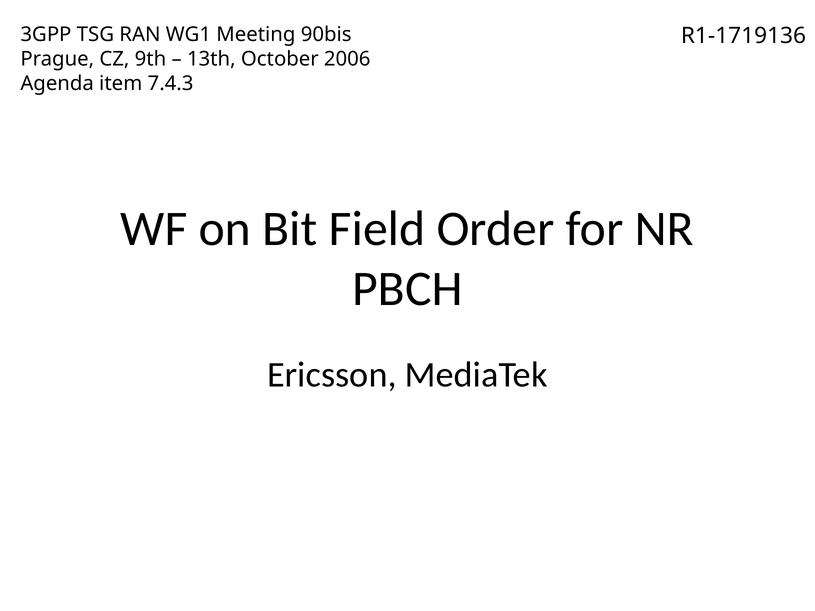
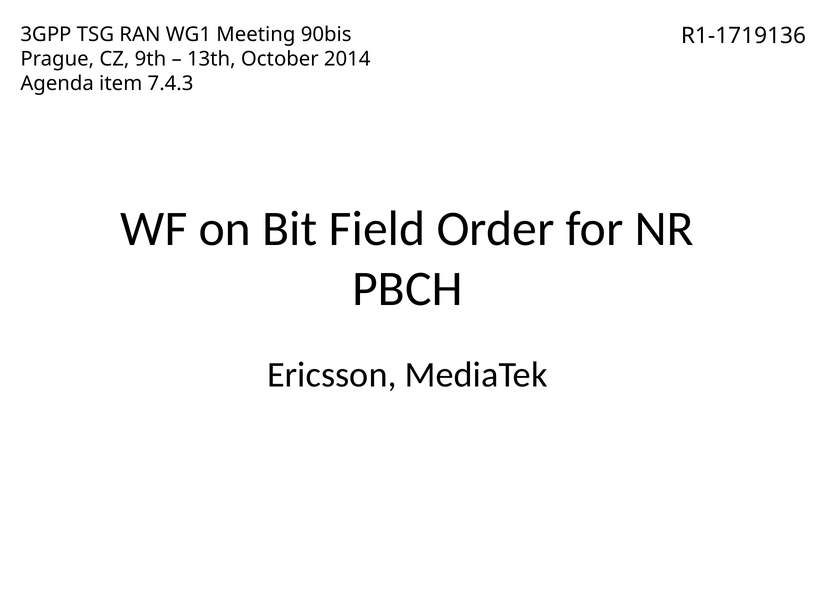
2006: 2006 -> 2014
